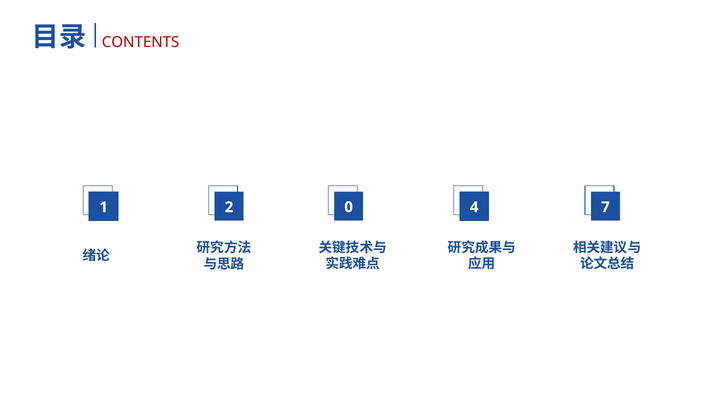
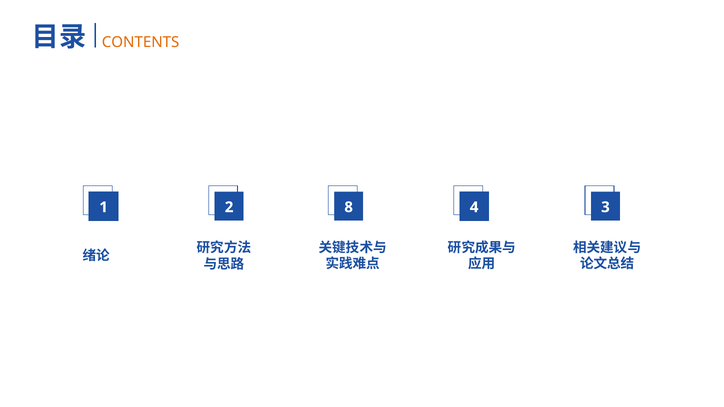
CONTENTS colour: red -> orange
0: 0 -> 8
7: 7 -> 3
